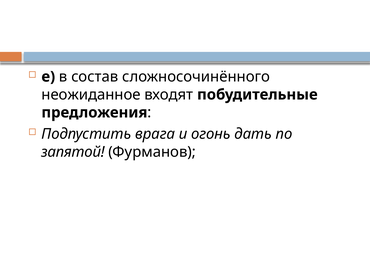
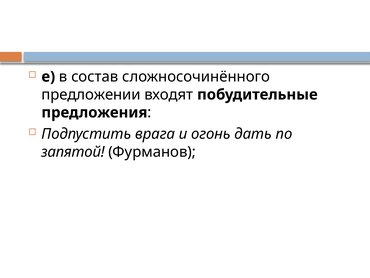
неожиданное: неожиданное -> предложении
